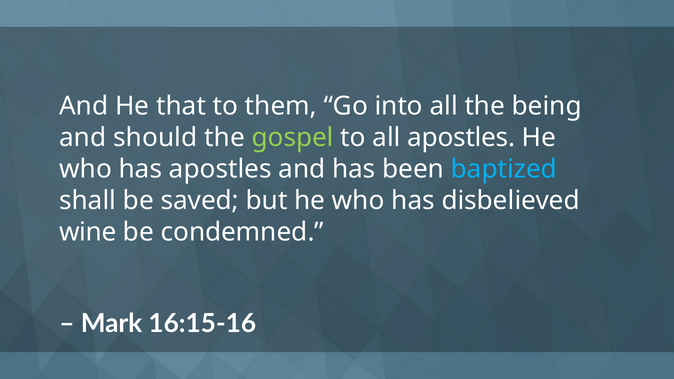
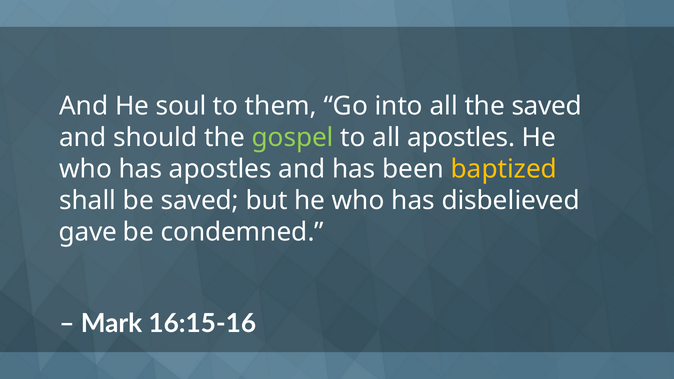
that: that -> soul
the being: being -> saved
baptized colour: light blue -> yellow
wine: wine -> gave
